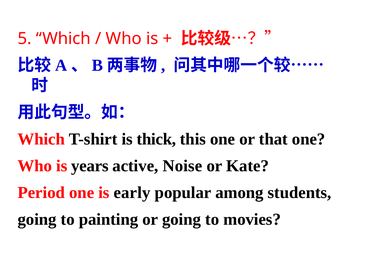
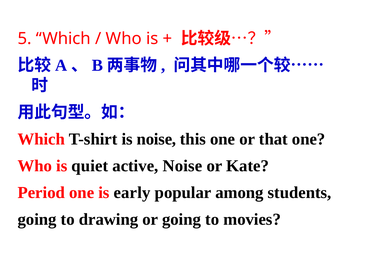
is thick: thick -> noise
years: years -> quiet
painting: painting -> drawing
